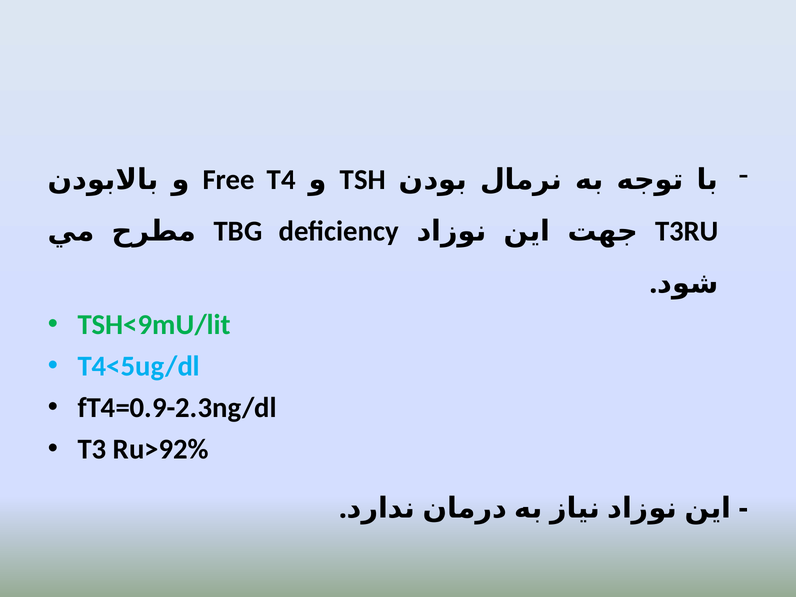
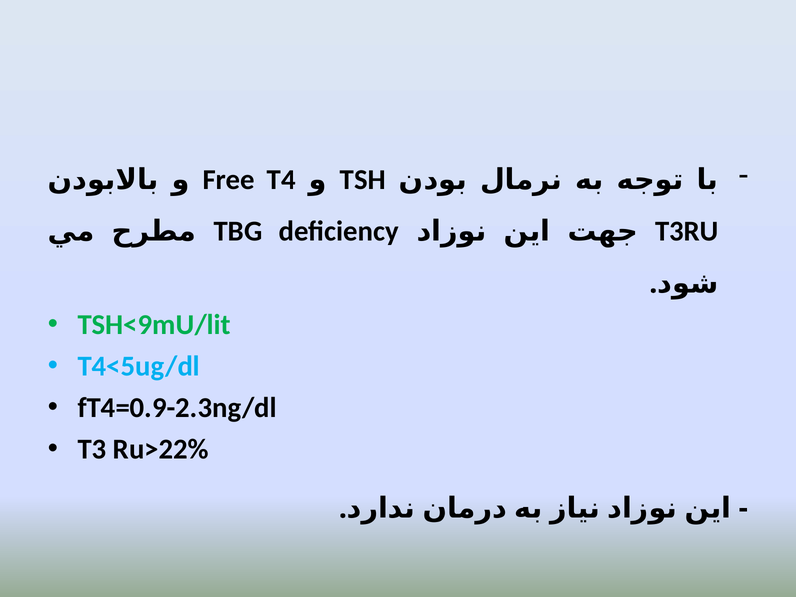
Ru>92%: Ru>92% -> Ru>22%
